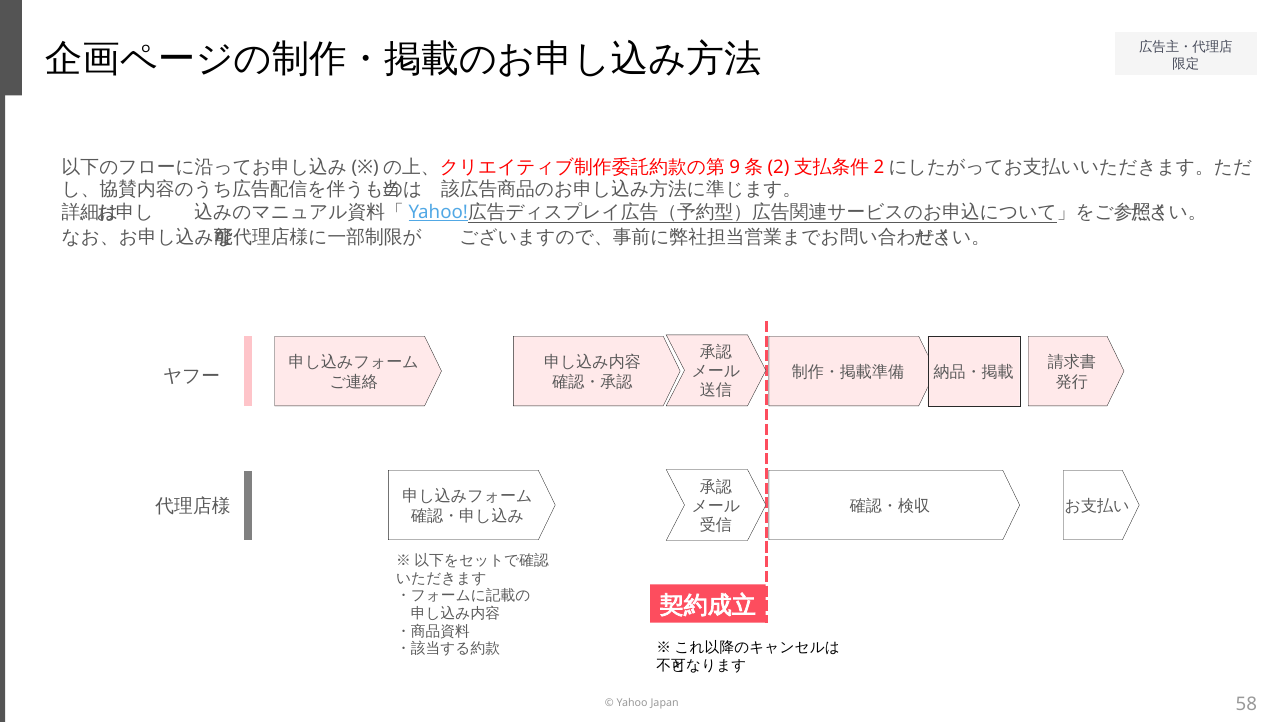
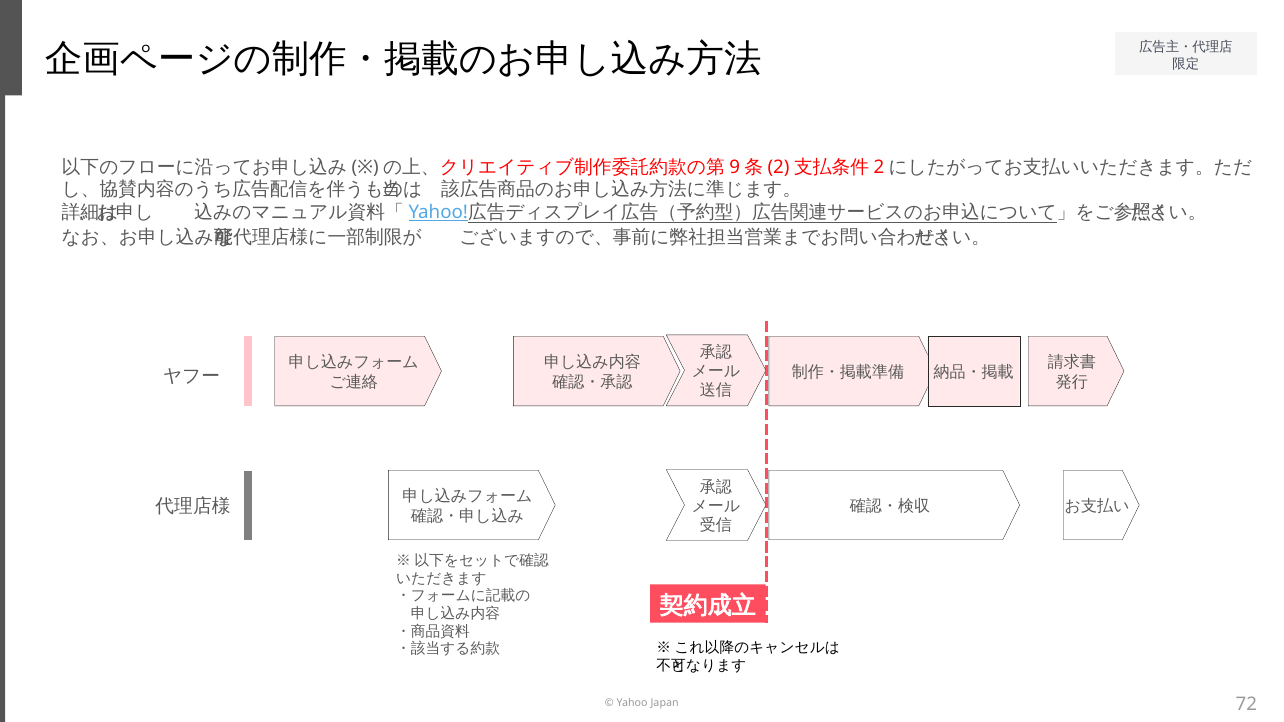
58: 58 -> 72
